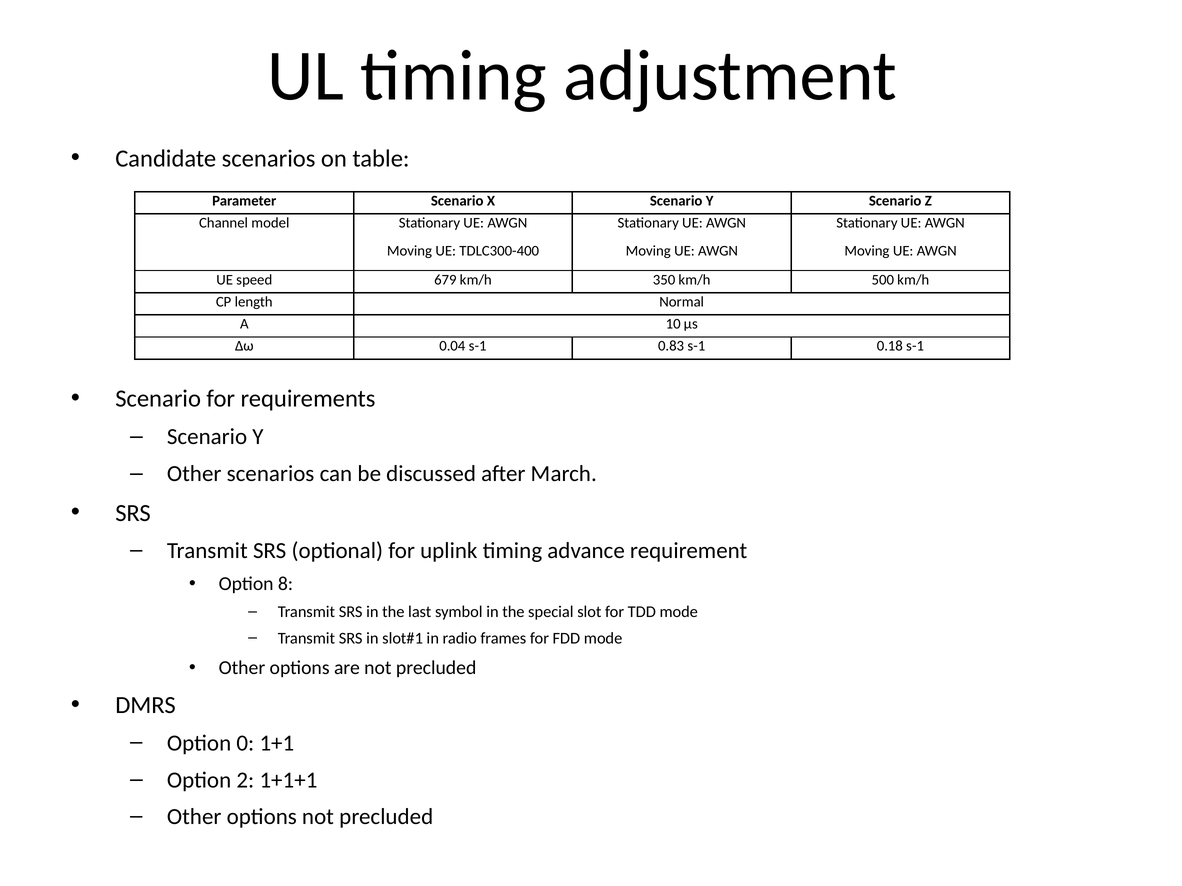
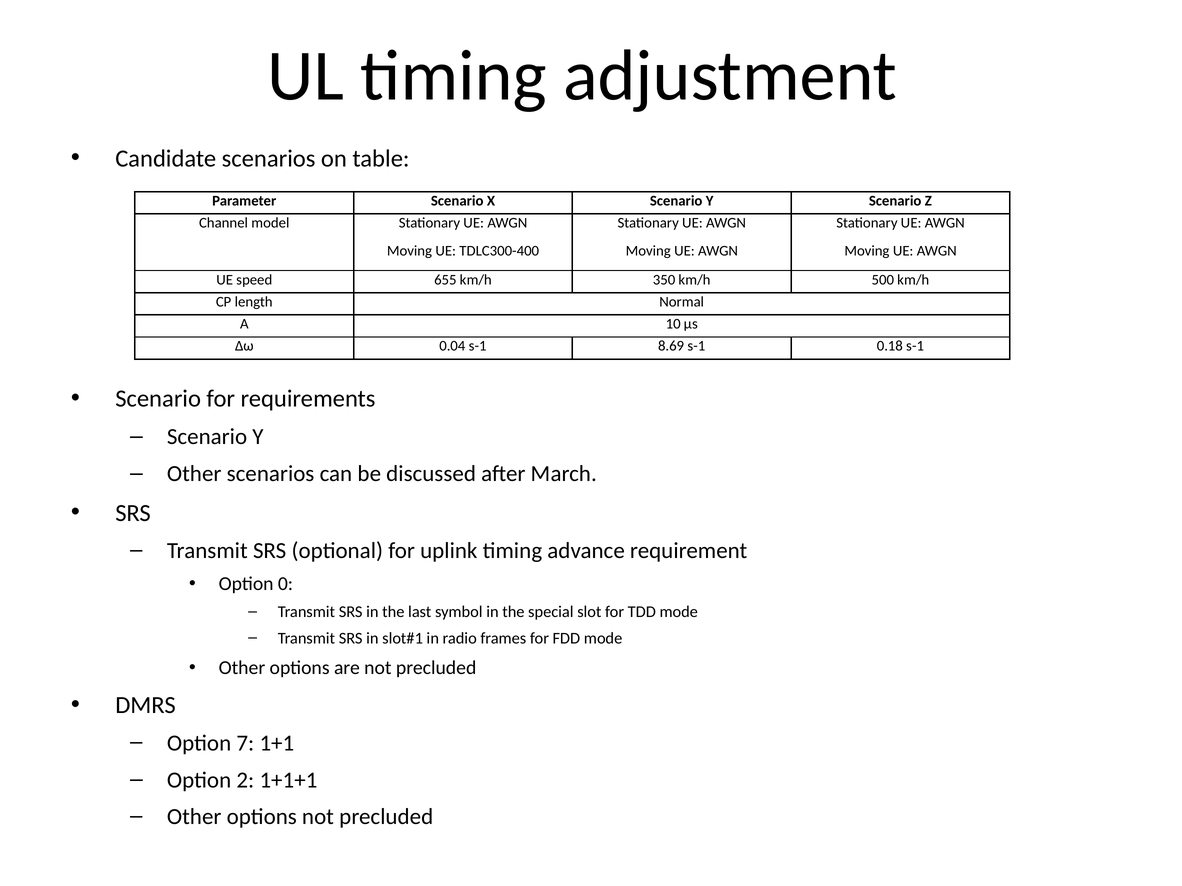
679: 679 -> 655
0.83: 0.83 -> 8.69
8: 8 -> 0
0: 0 -> 7
